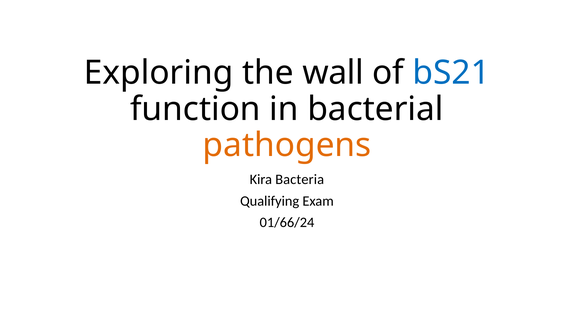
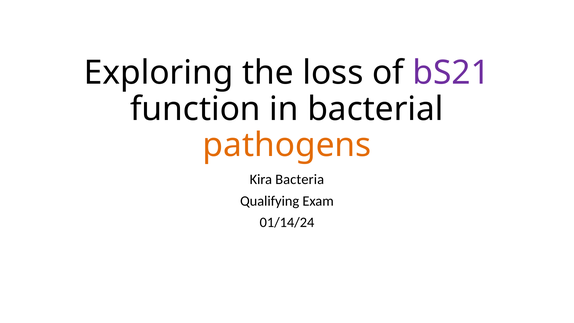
wall: wall -> loss
bS21 colour: blue -> purple
01/66/24: 01/66/24 -> 01/14/24
